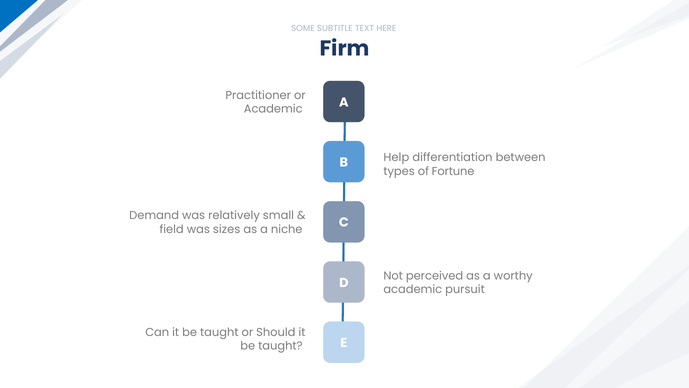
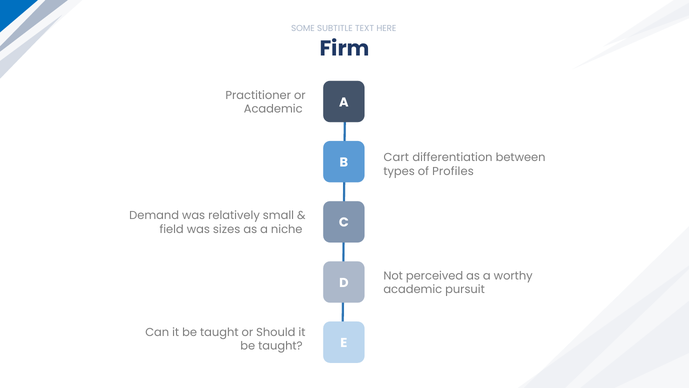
Help: Help -> Cart
Fortune: Fortune -> Profiles
